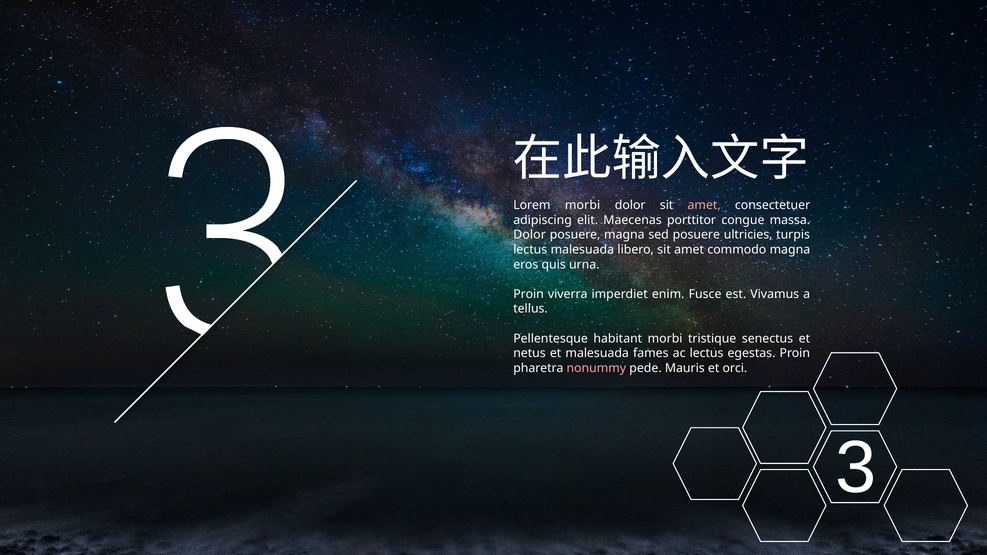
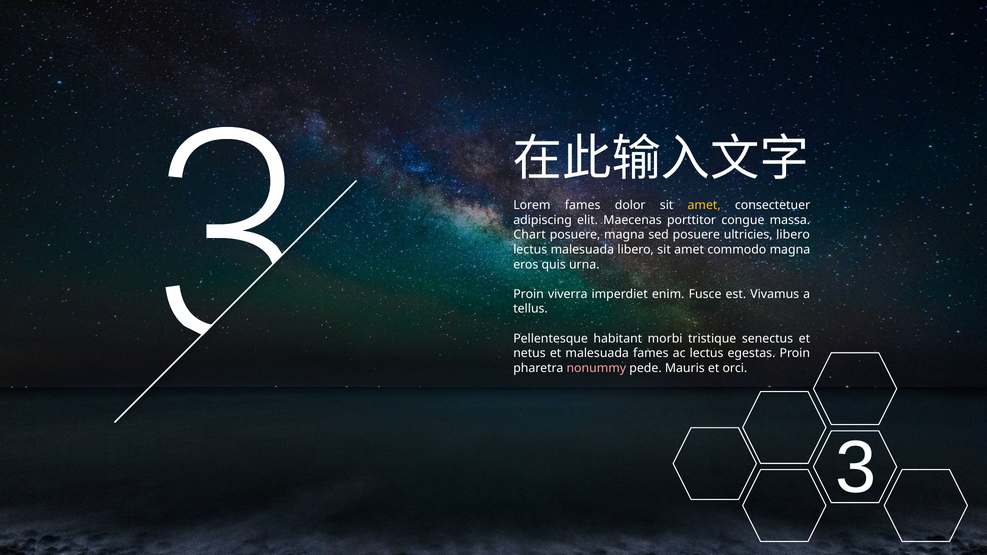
Lorem morbi: morbi -> fames
amet at (704, 205) colour: pink -> yellow
Dolor at (530, 235): Dolor -> Chart
ultricies turpis: turpis -> libero
